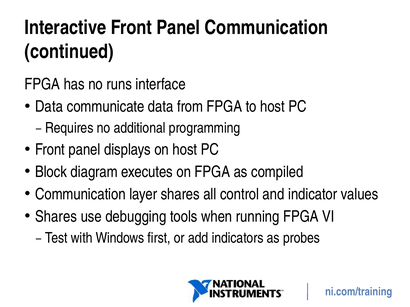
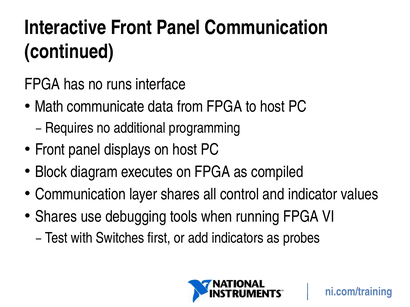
Data at (49, 107): Data -> Math
Windows: Windows -> Switches
